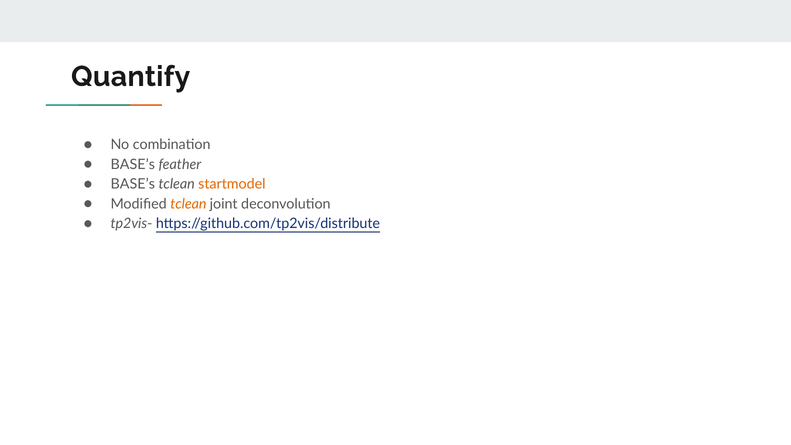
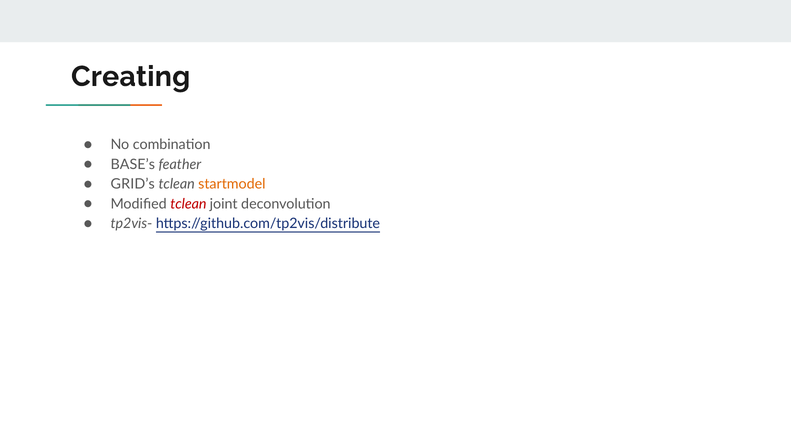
Quantify: Quantify -> Creating
BASE’s at (133, 184): BASE’s -> GRID’s
tclean at (188, 204) colour: orange -> red
